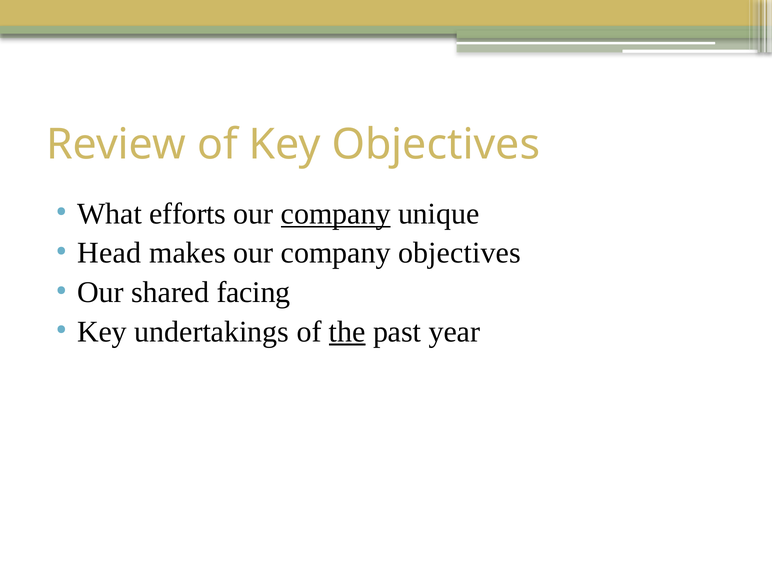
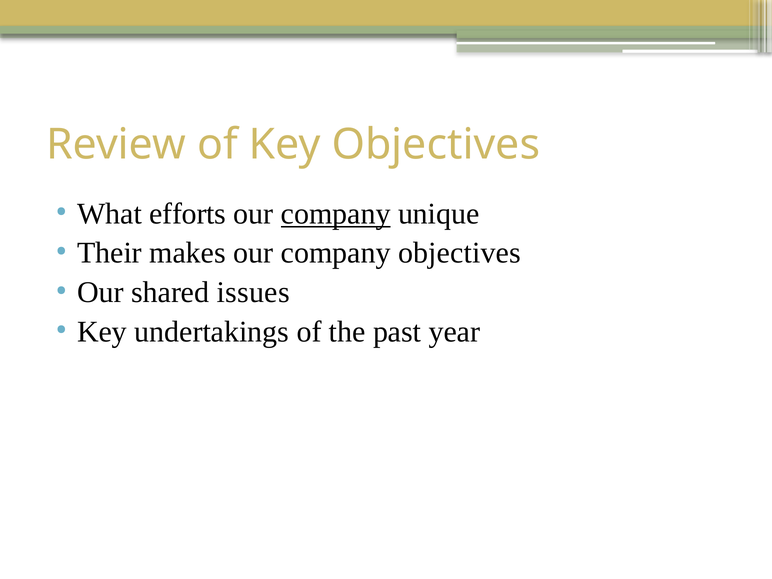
Head: Head -> Their
facing: facing -> issues
the underline: present -> none
